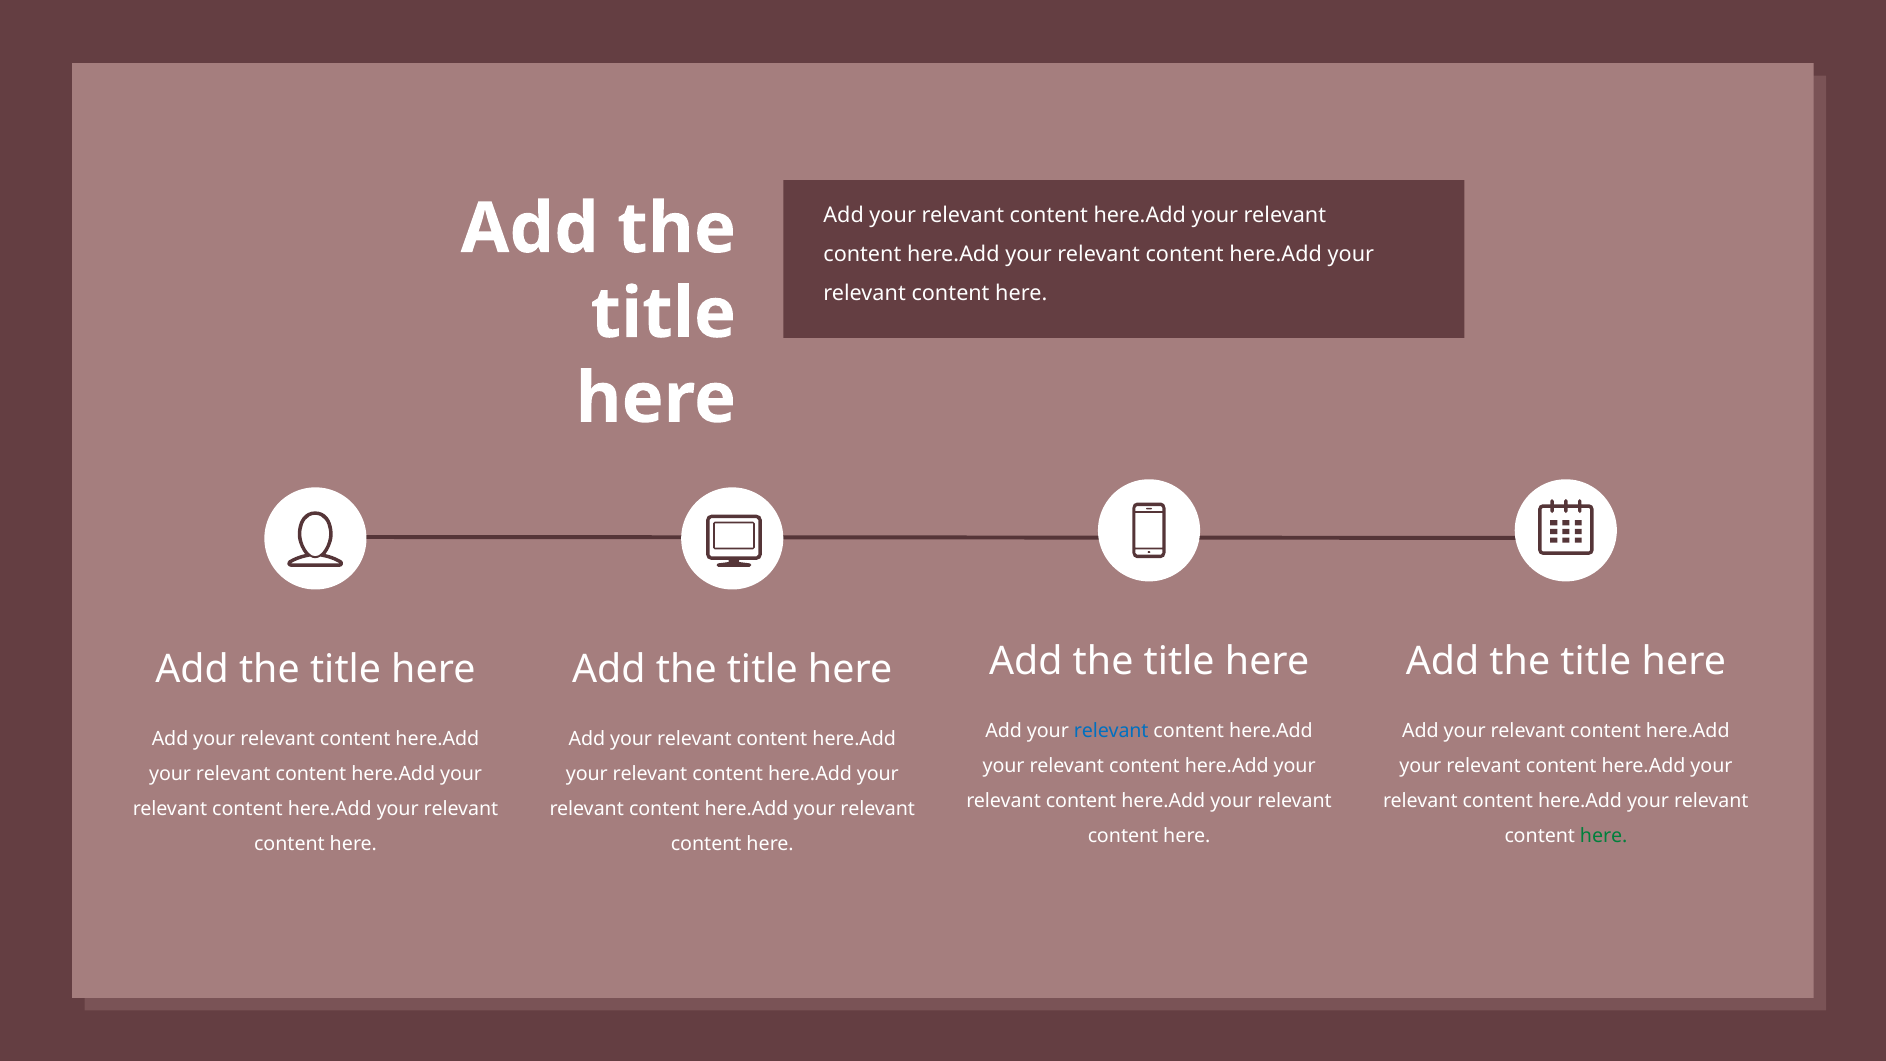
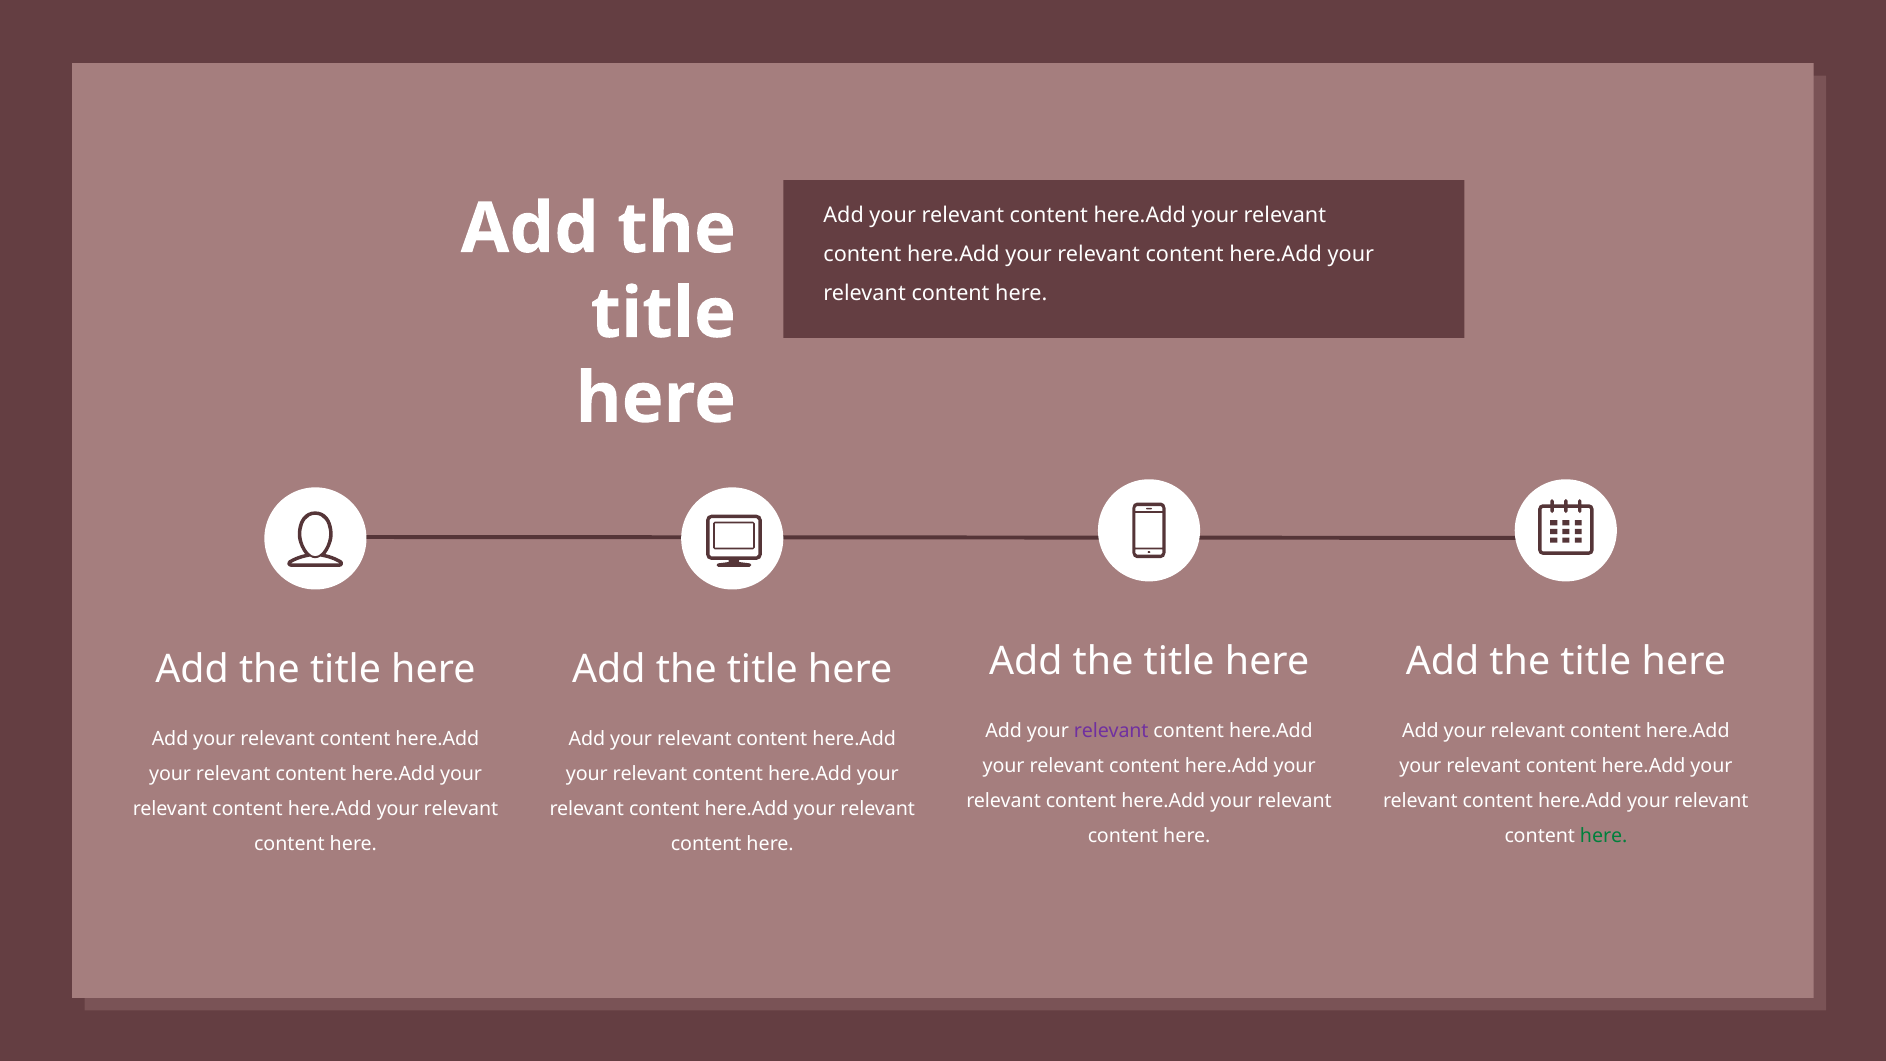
relevant at (1111, 731) colour: blue -> purple
